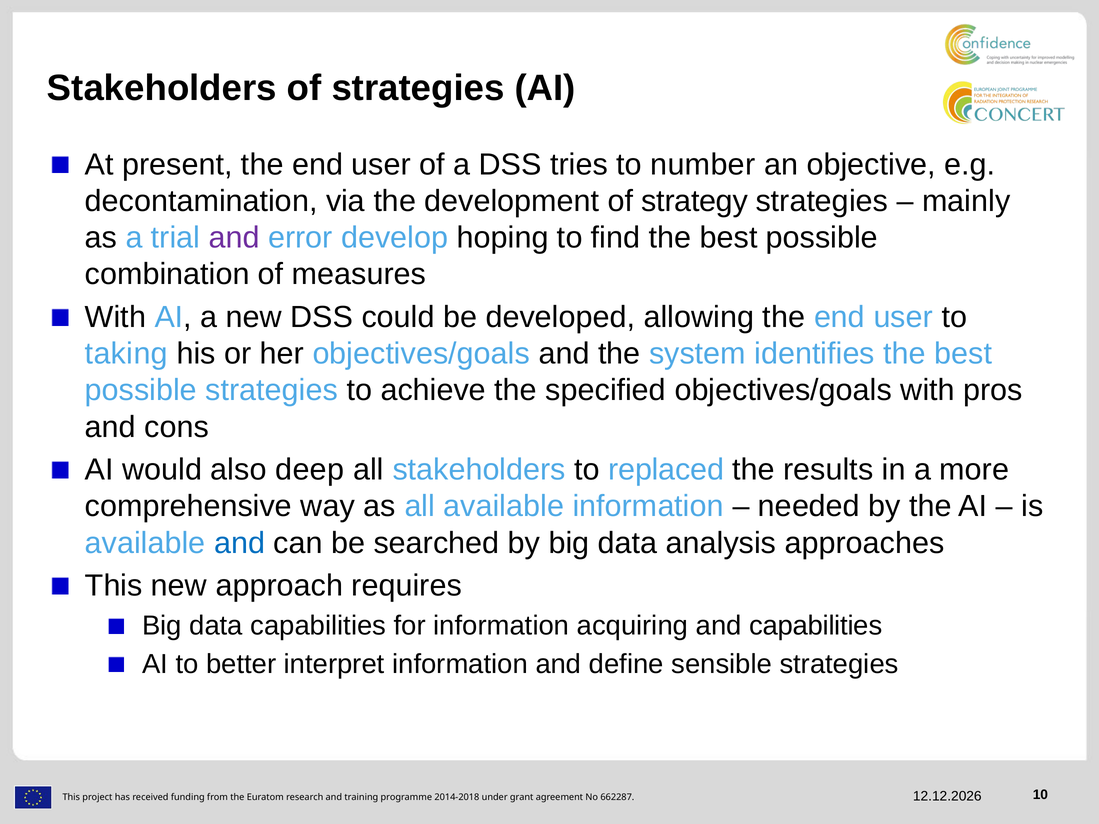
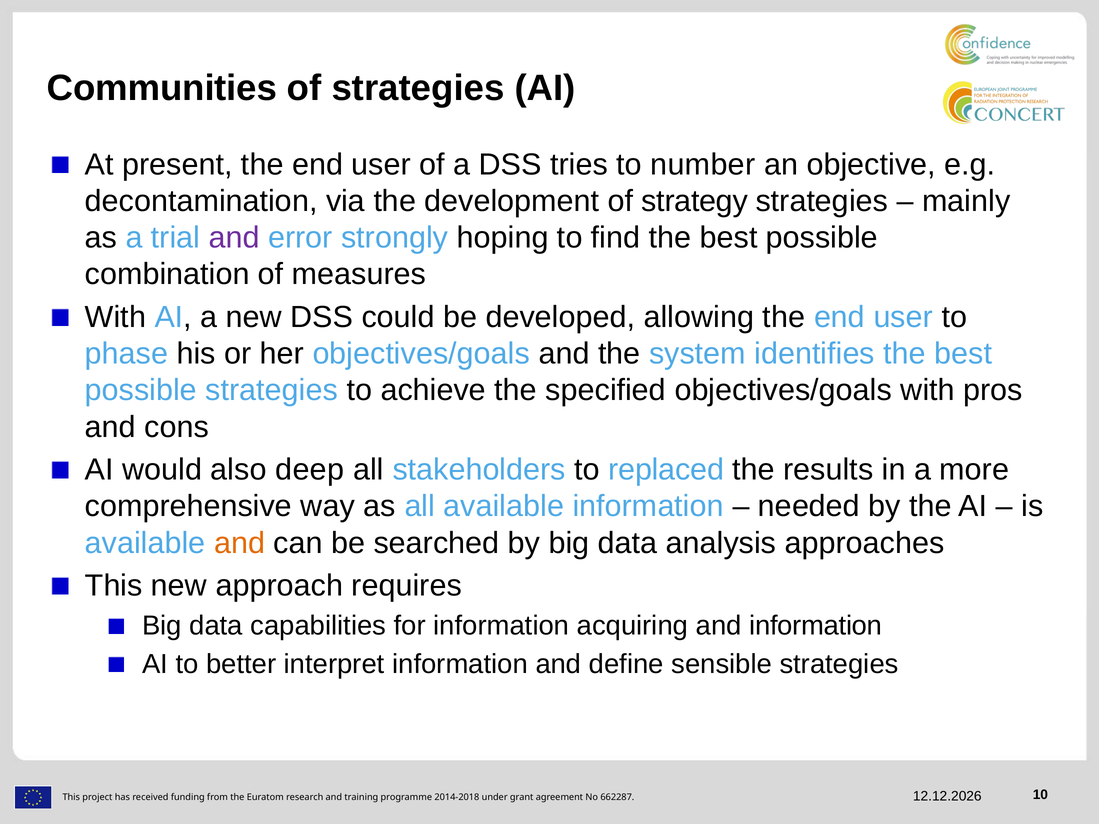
Stakeholders at (162, 88): Stakeholders -> Communities
develop: develop -> strongly
taking: taking -> phase
and at (240, 543) colour: blue -> orange
and capabilities: capabilities -> information
